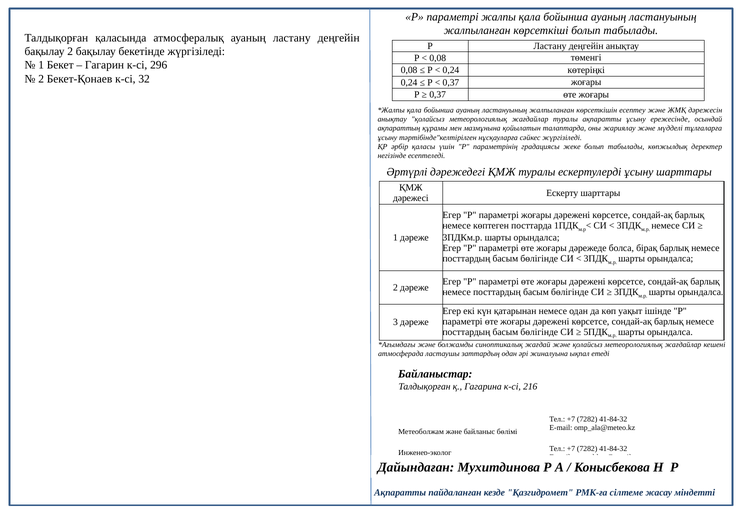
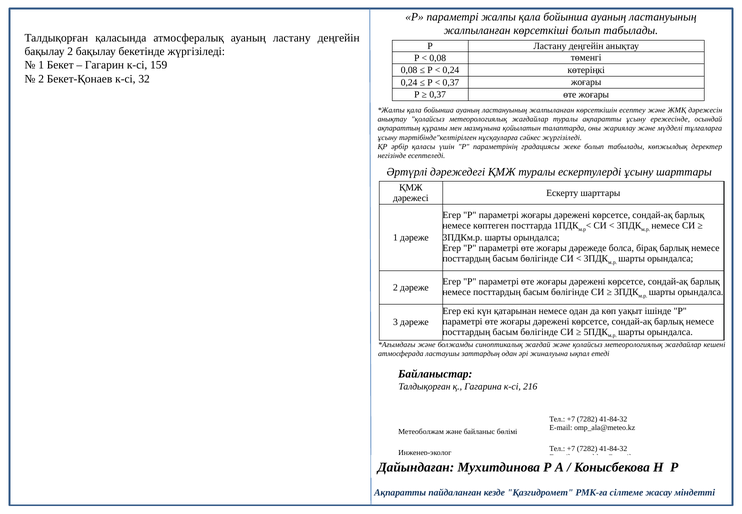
296: 296 -> 159
